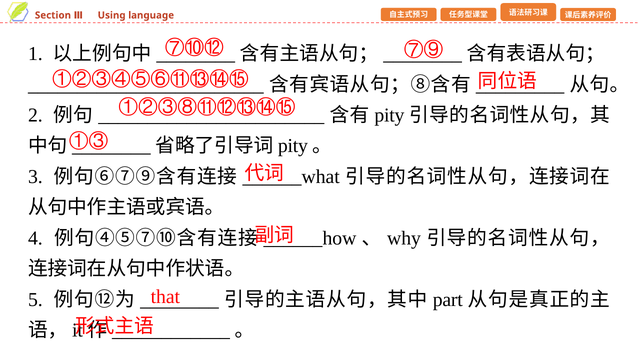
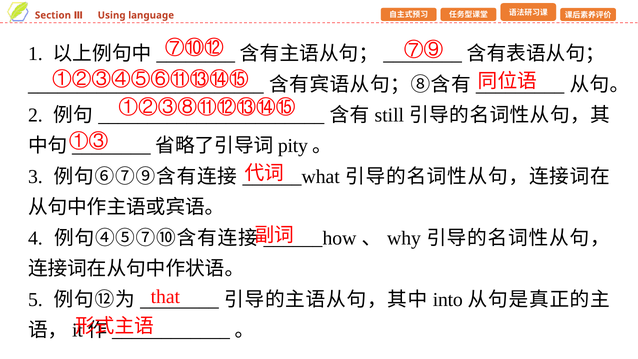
pity at (389, 115): pity -> still
part: part -> into
